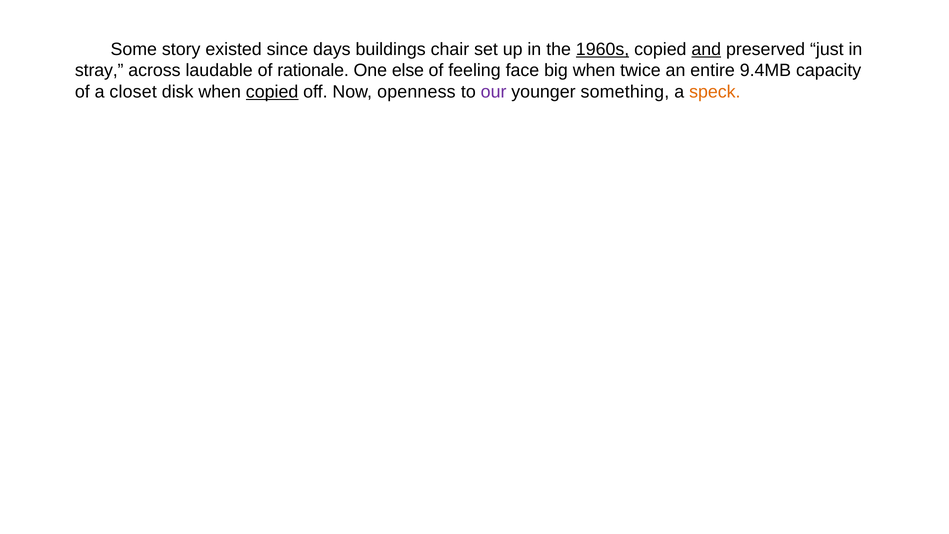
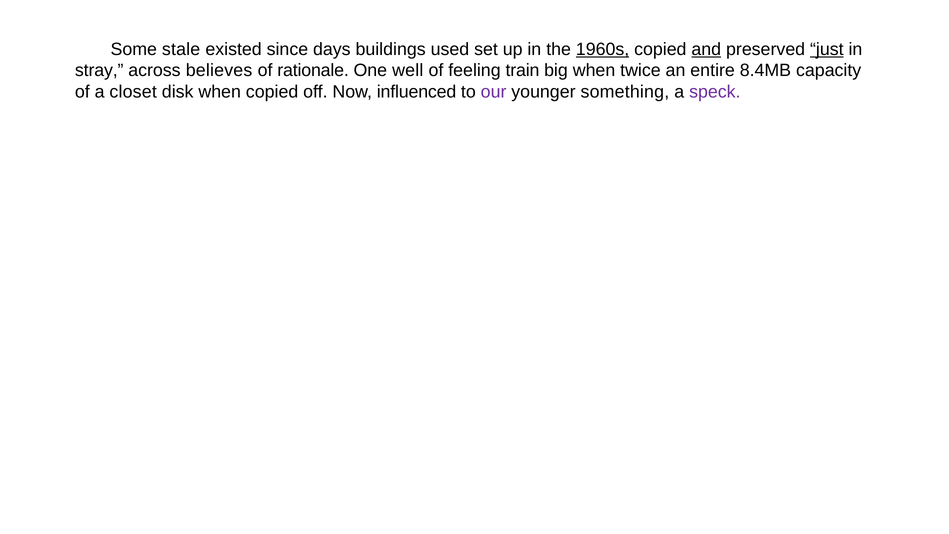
story: story -> stale
chair: chair -> used
just underline: none -> present
laudable: laudable -> believes
else: else -> well
face: face -> train
9.4MB: 9.4MB -> 8.4MB
copied at (272, 92) underline: present -> none
openness: openness -> influenced
speck colour: orange -> purple
